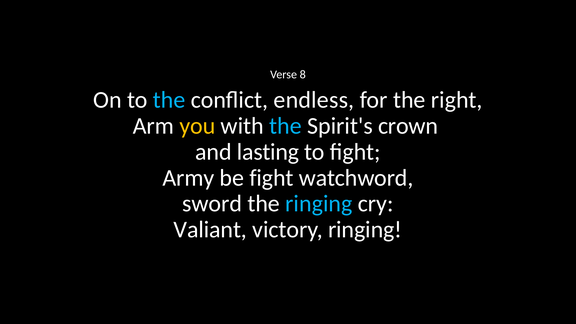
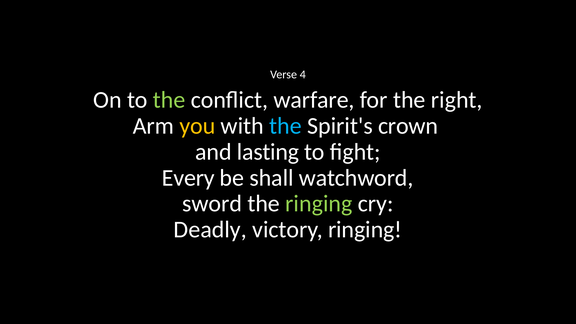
8: 8 -> 4
the at (169, 100) colour: light blue -> light green
endless: endless -> warfare
Army: Army -> Every
be fight: fight -> shall
ringing at (319, 204) colour: light blue -> light green
Valiant: Valiant -> Deadly
